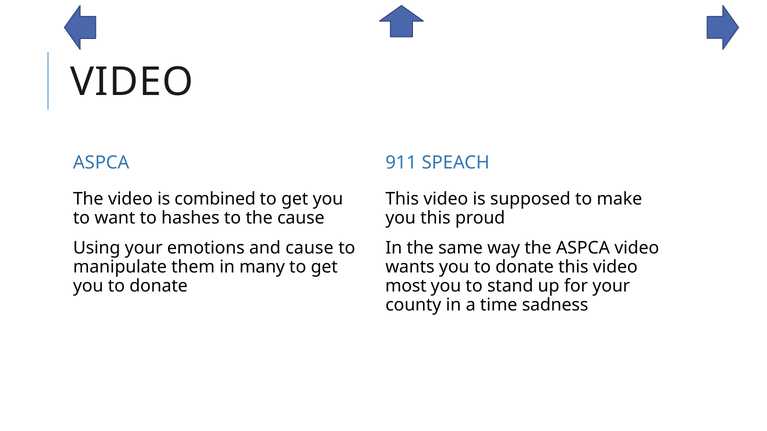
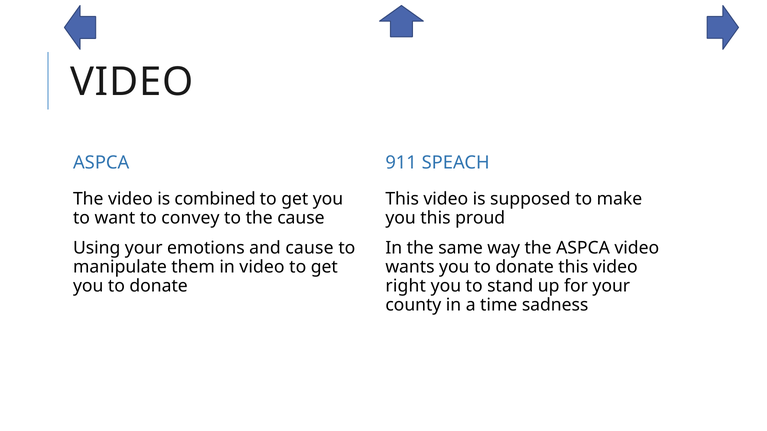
hashes: hashes -> convey
in many: many -> video
most: most -> right
